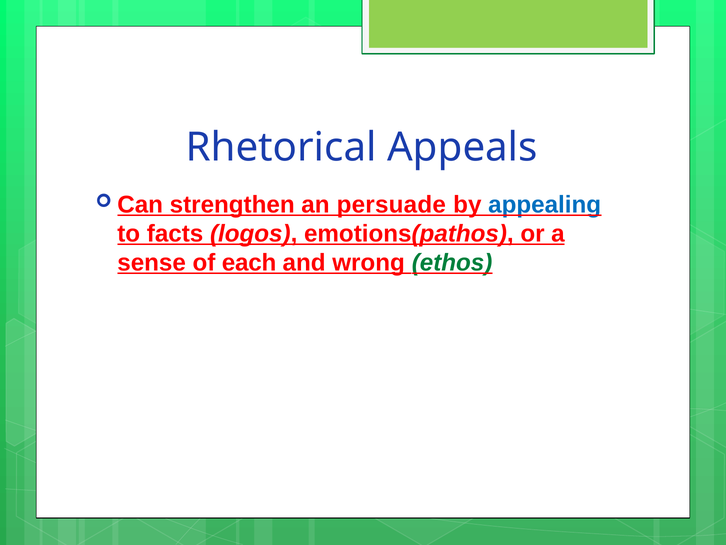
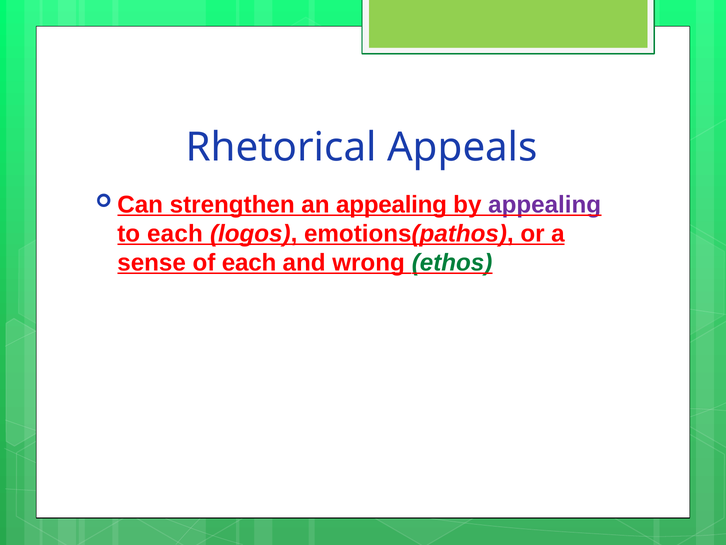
an persuade: persuade -> appealing
appealing at (545, 204) colour: blue -> purple
to facts: facts -> each
